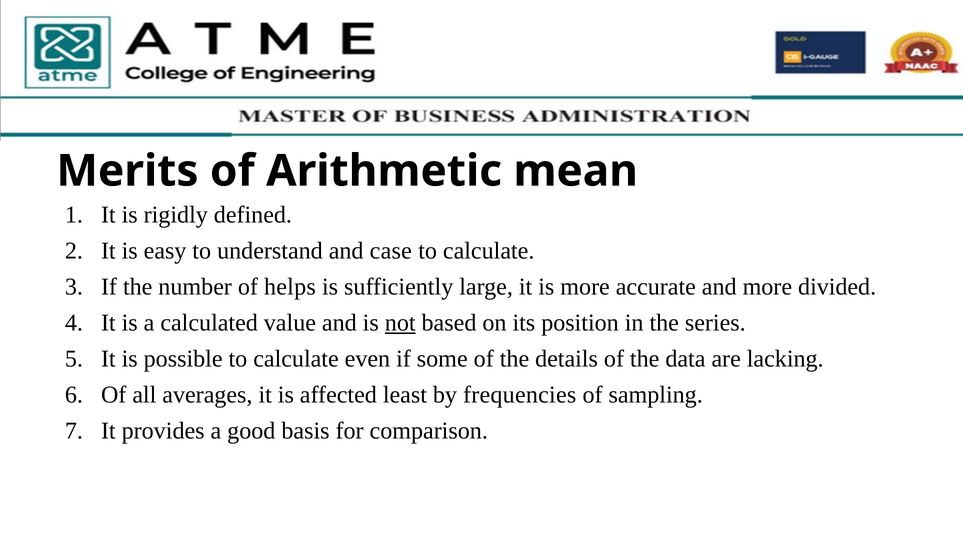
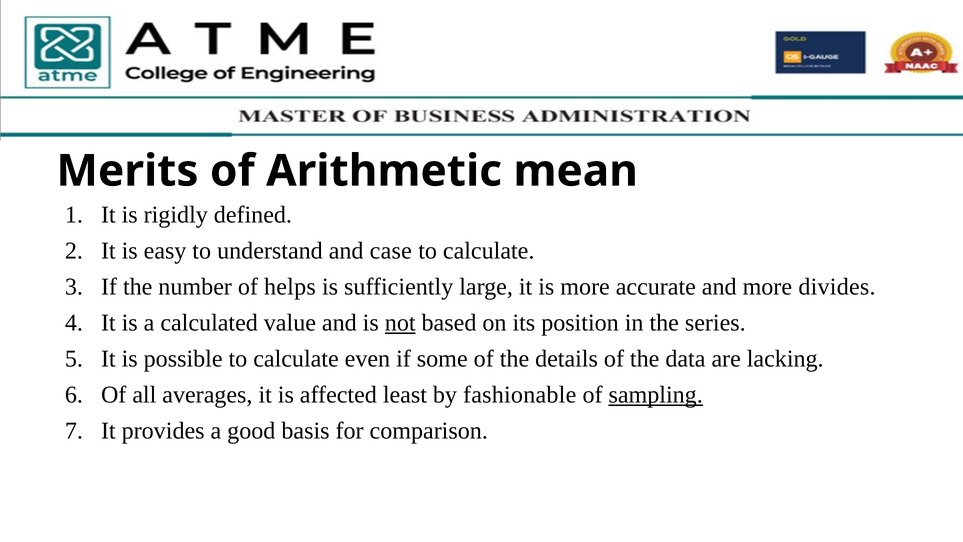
divided: divided -> divides
frequencies: frequencies -> fashionable
sampling underline: none -> present
